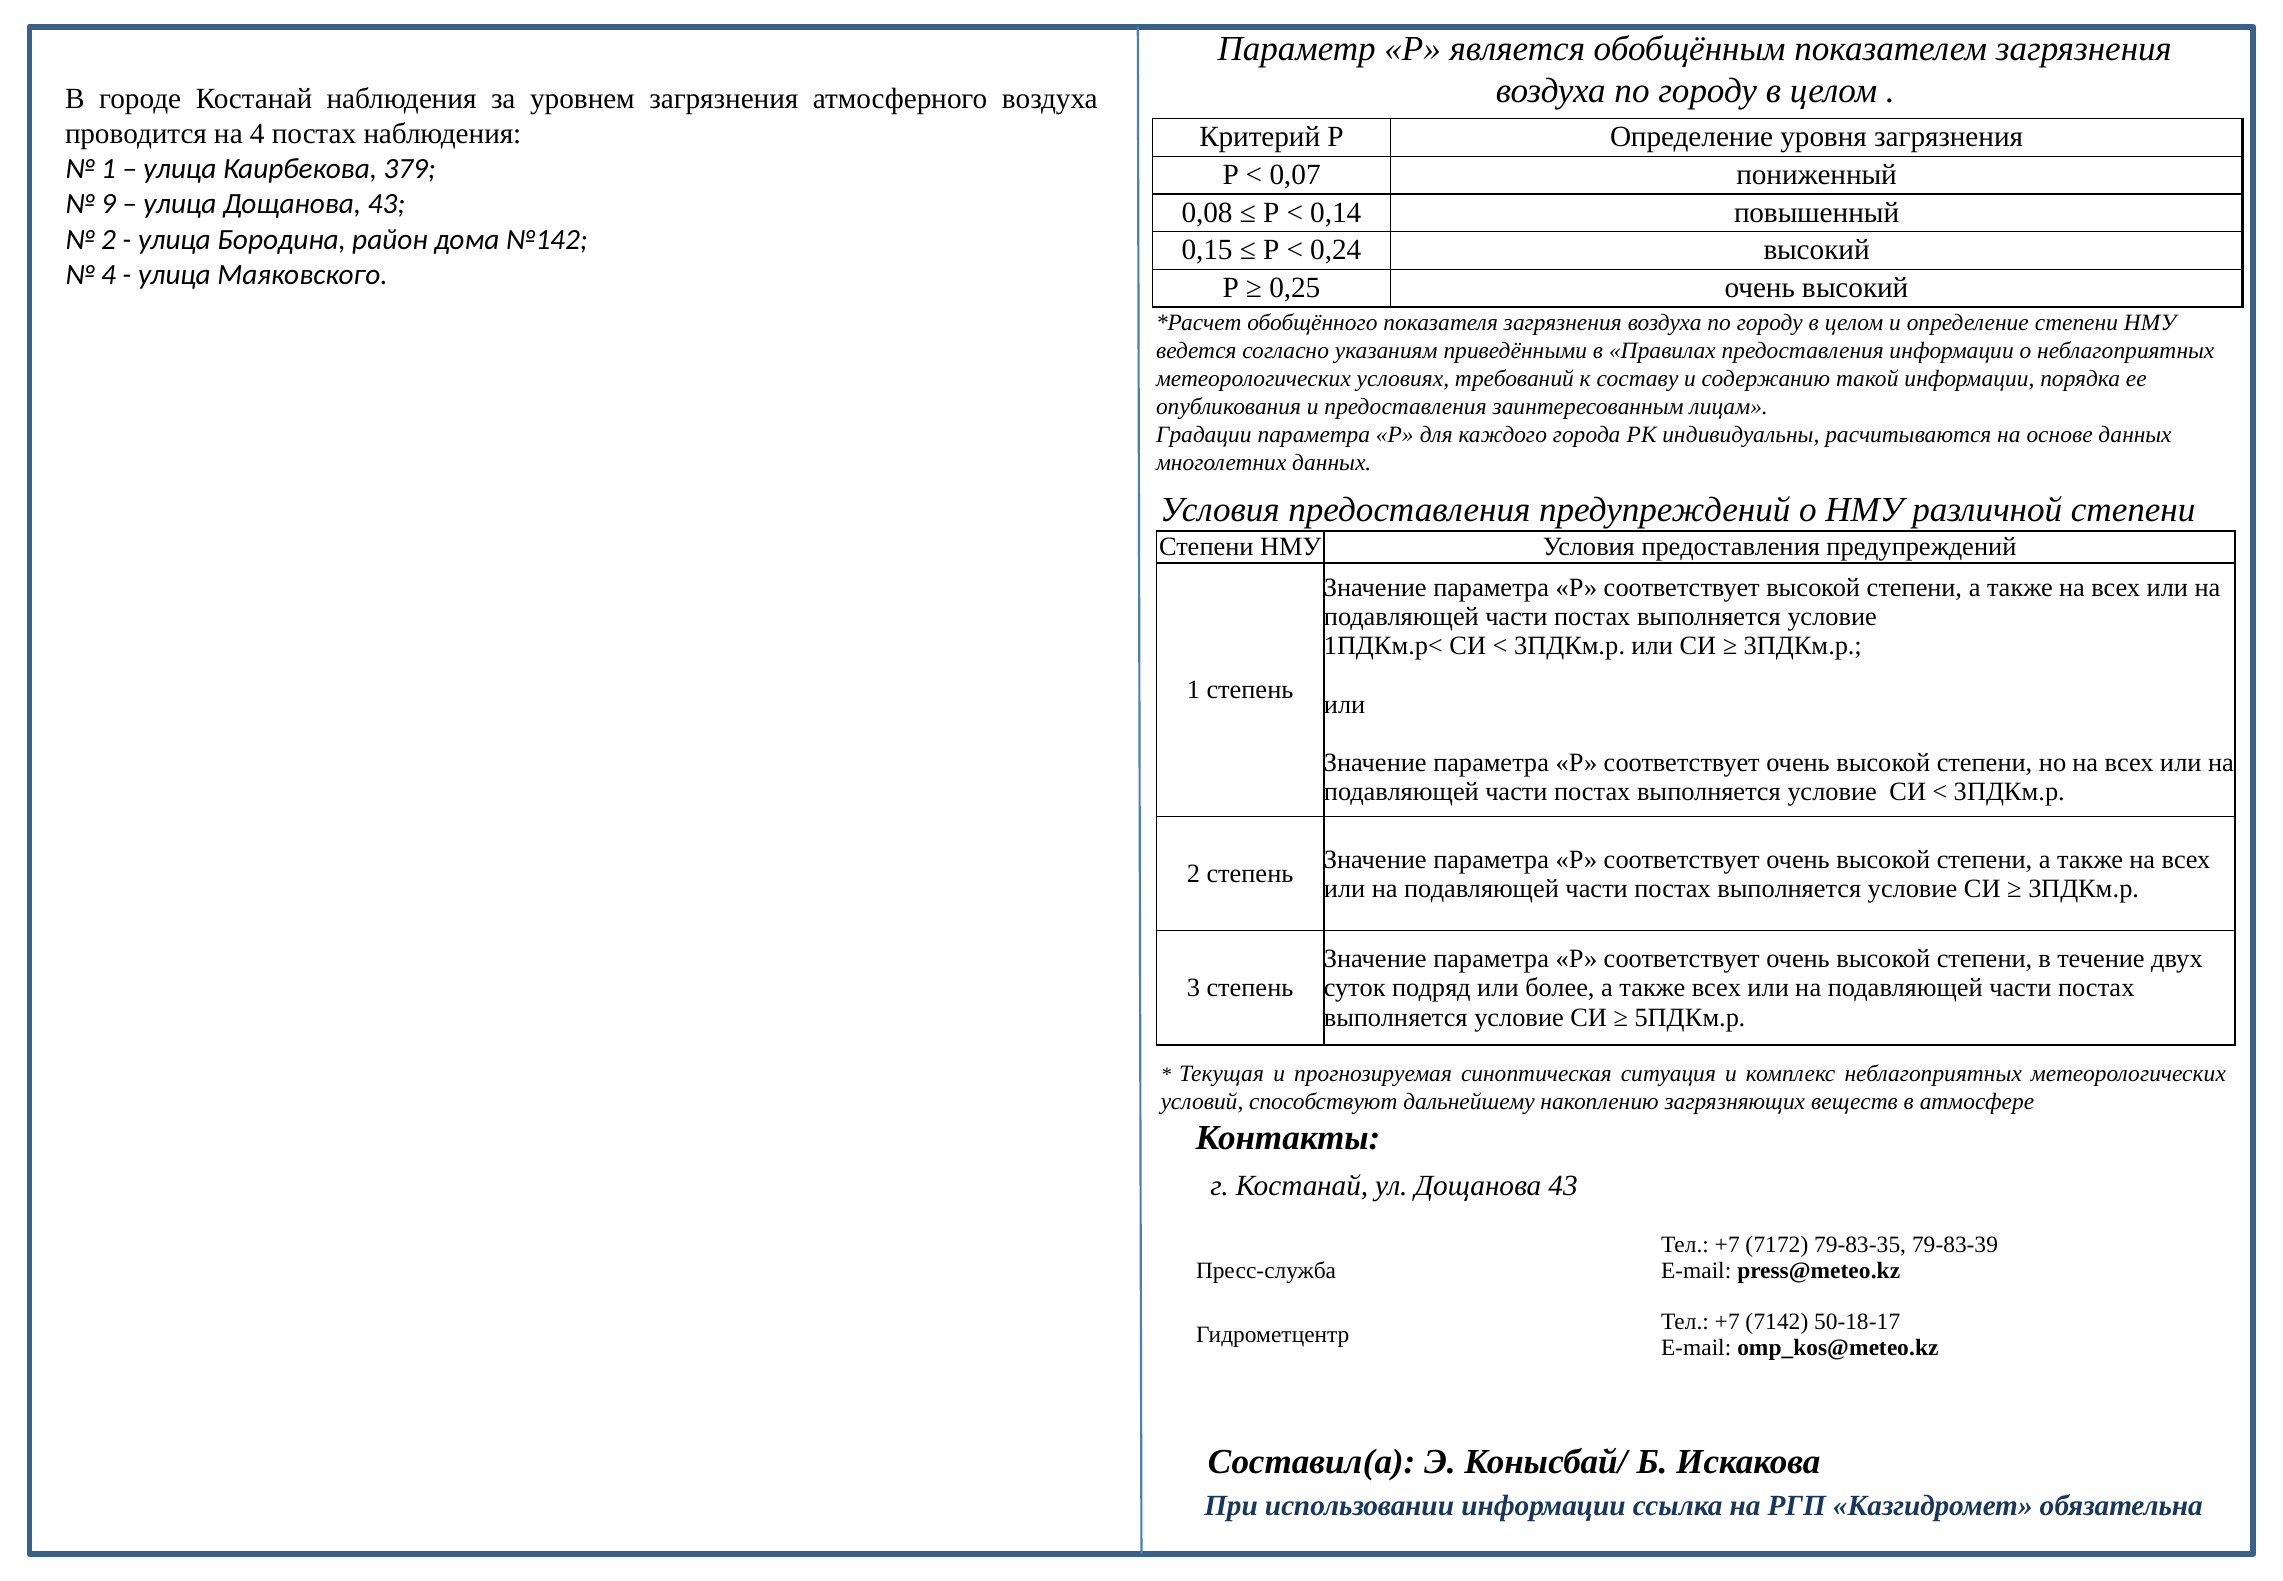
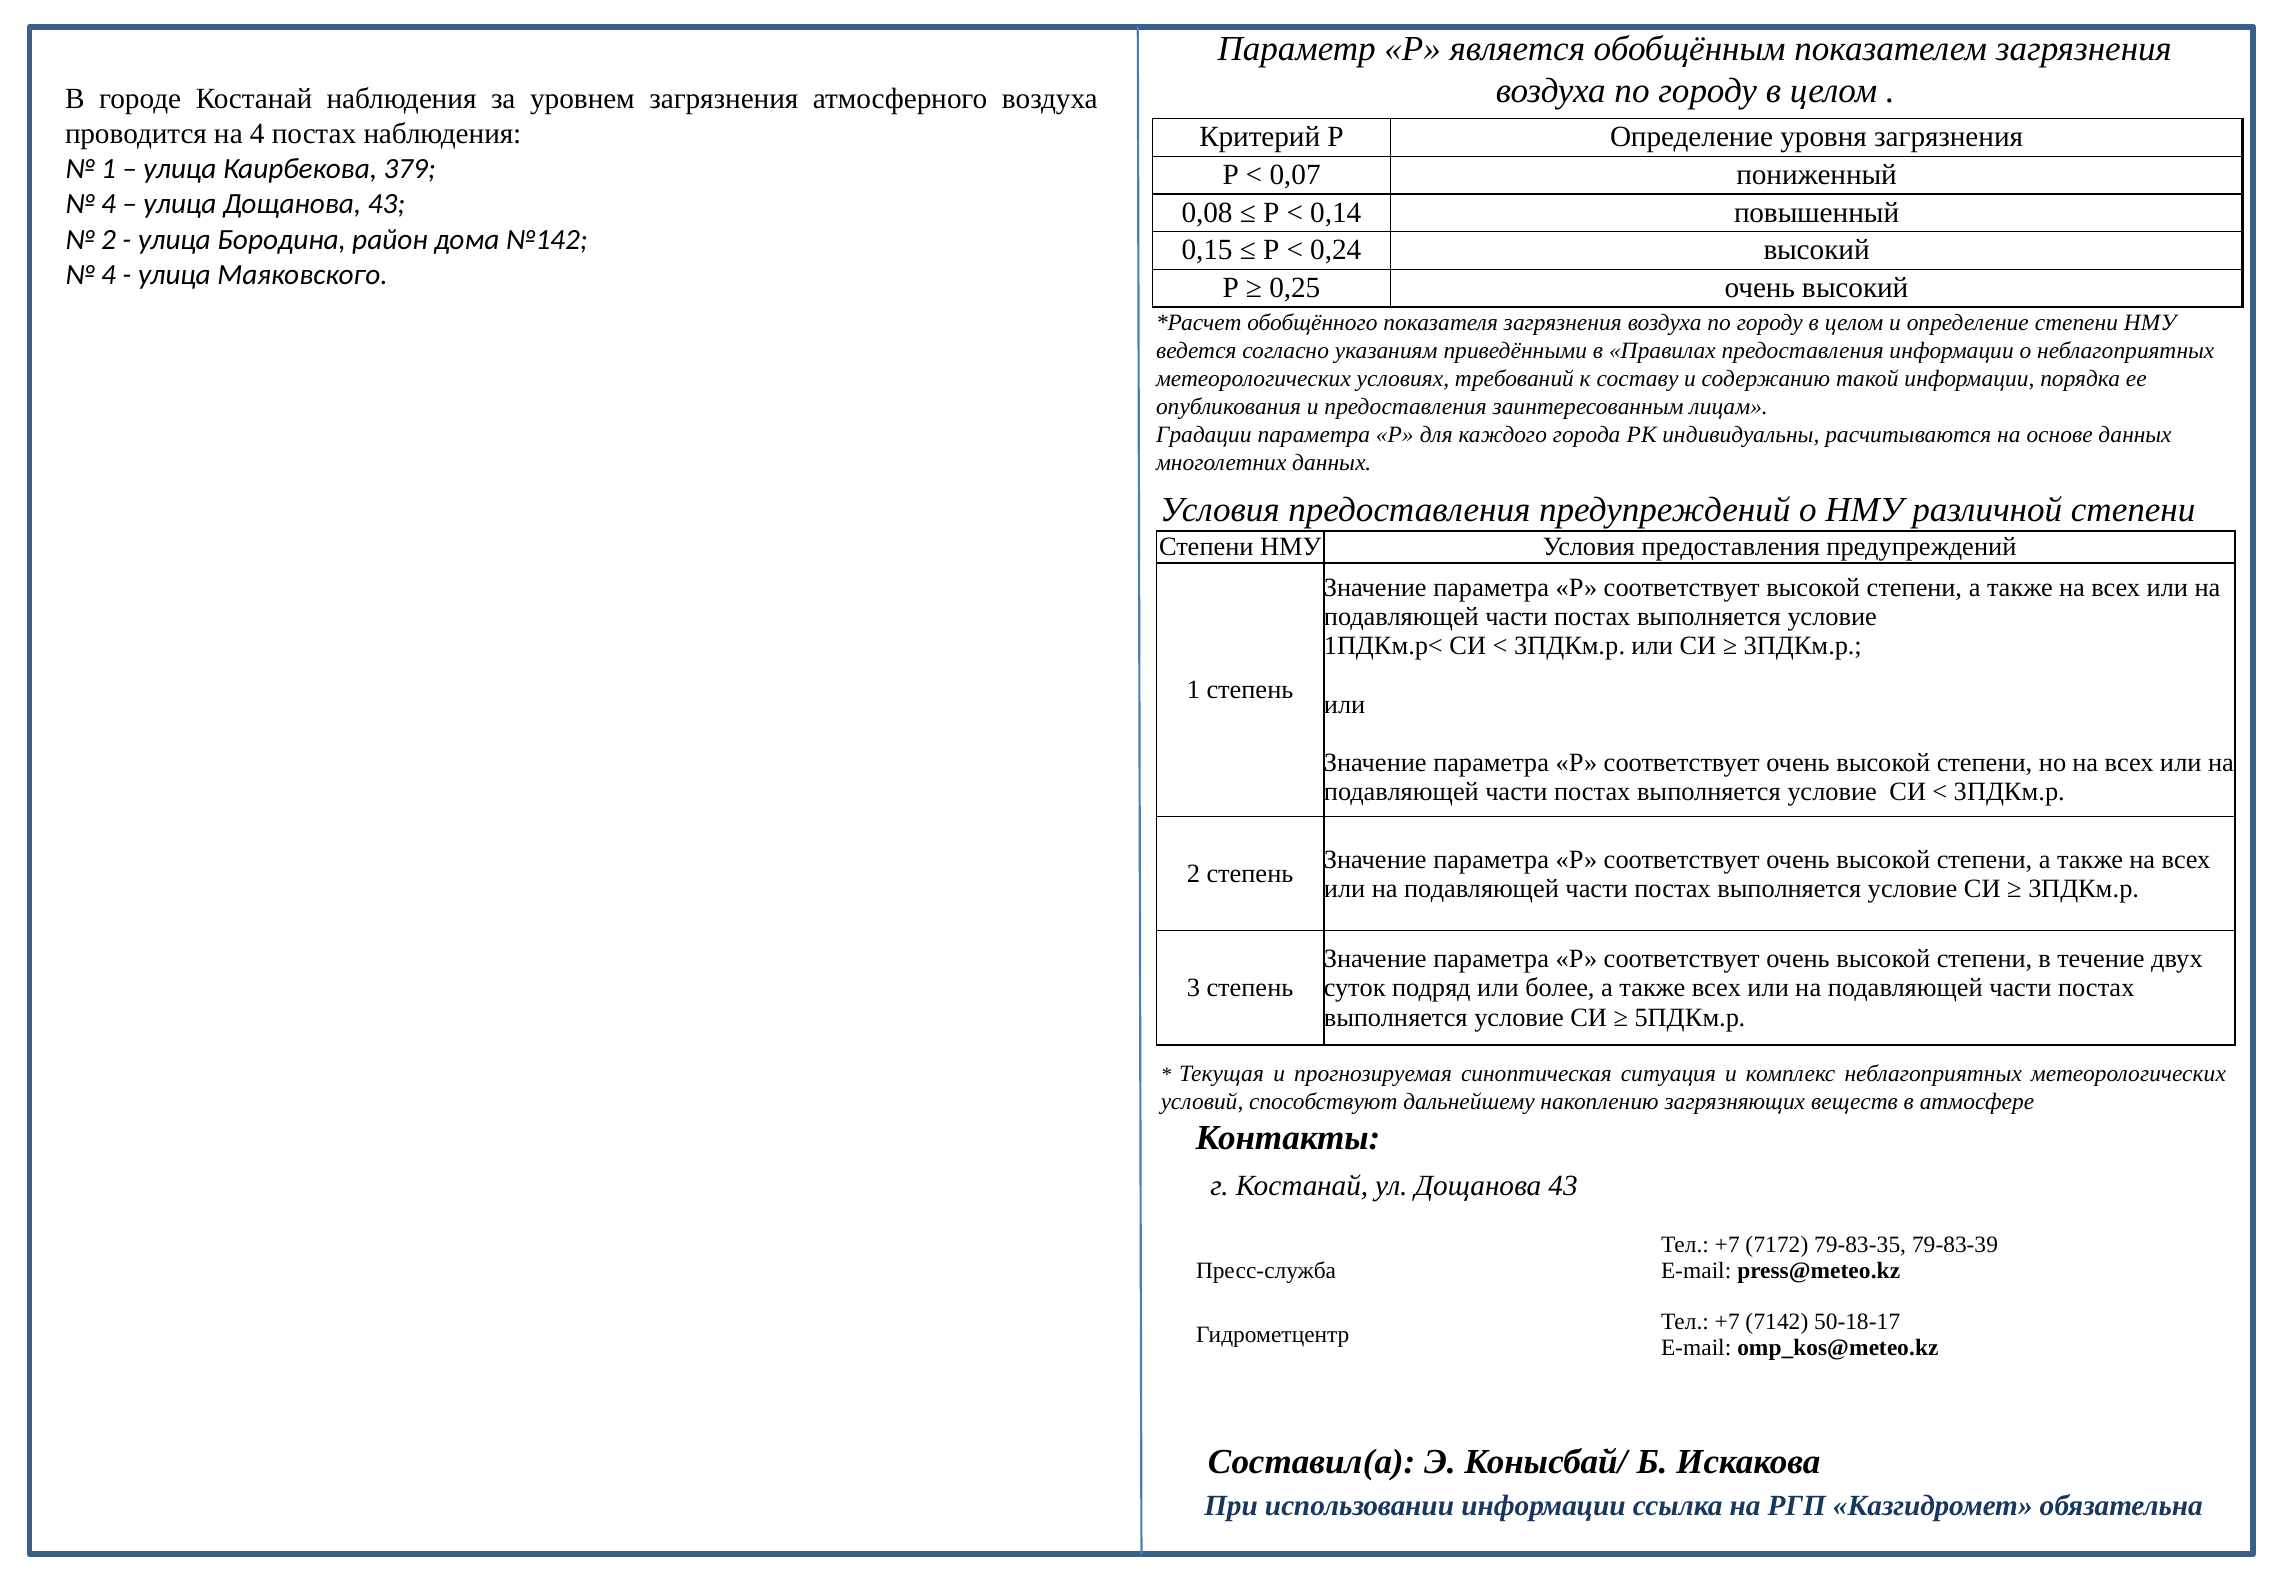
9 at (109, 204): 9 -> 4
